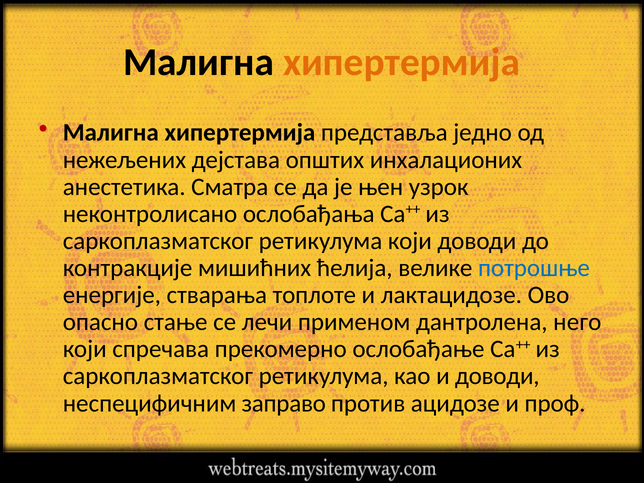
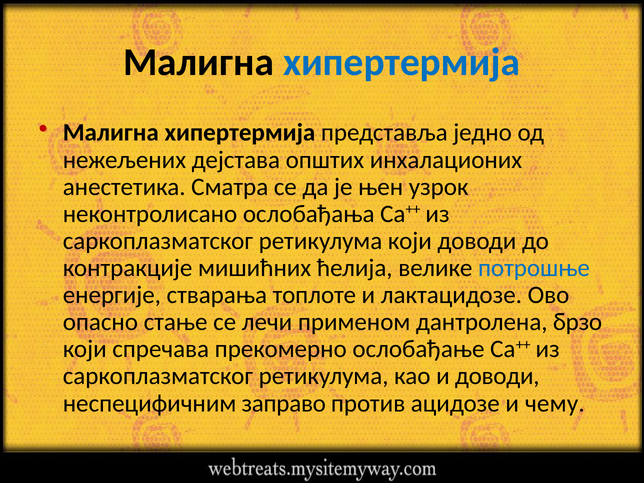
хипертермија at (402, 62) colour: orange -> blue
него: него -> брзо
проф: проф -> чему
